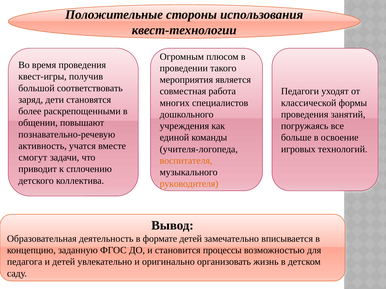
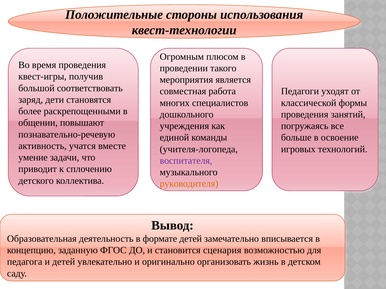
смогут: смогут -> умение
воспитателя colour: orange -> purple
процессы: процессы -> сценария
